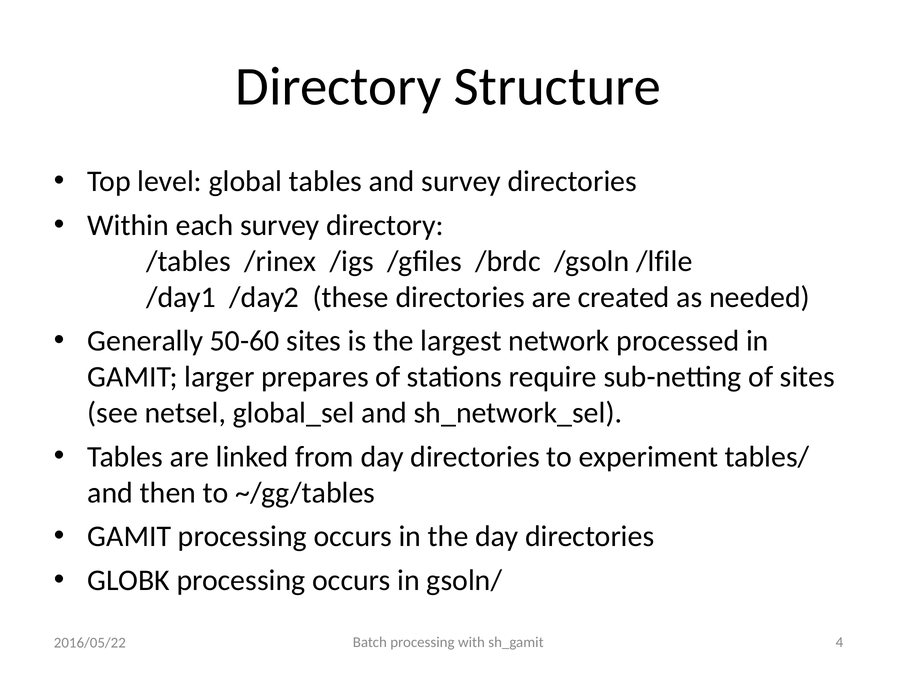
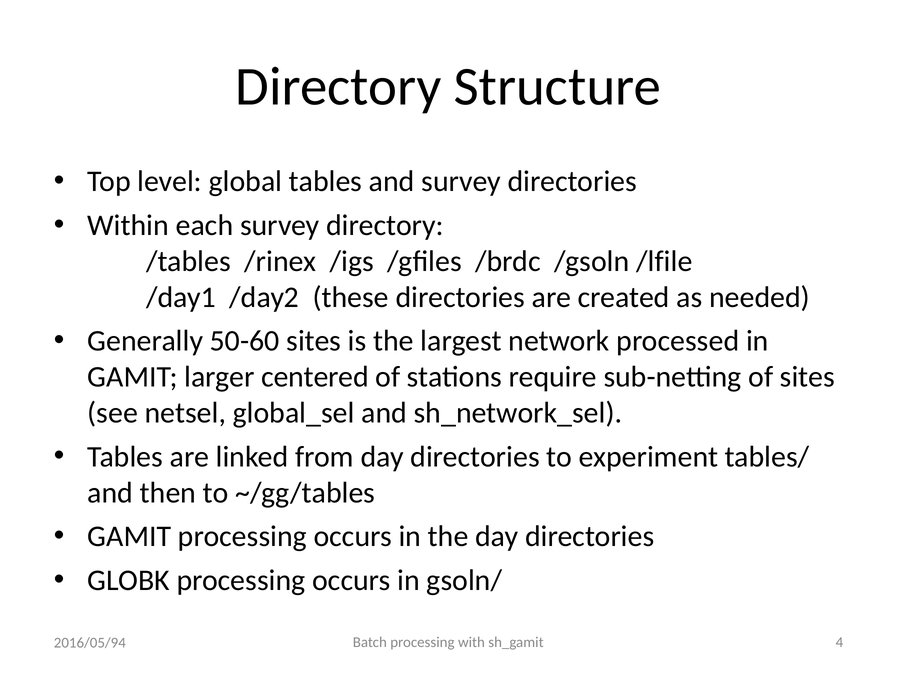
prepares: prepares -> centered
2016/05/22: 2016/05/22 -> 2016/05/94
